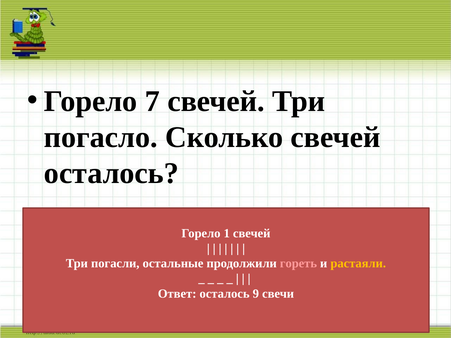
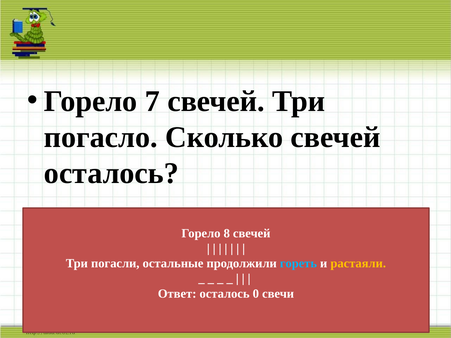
1: 1 -> 8
гореть colour: pink -> light blue
9: 9 -> 0
